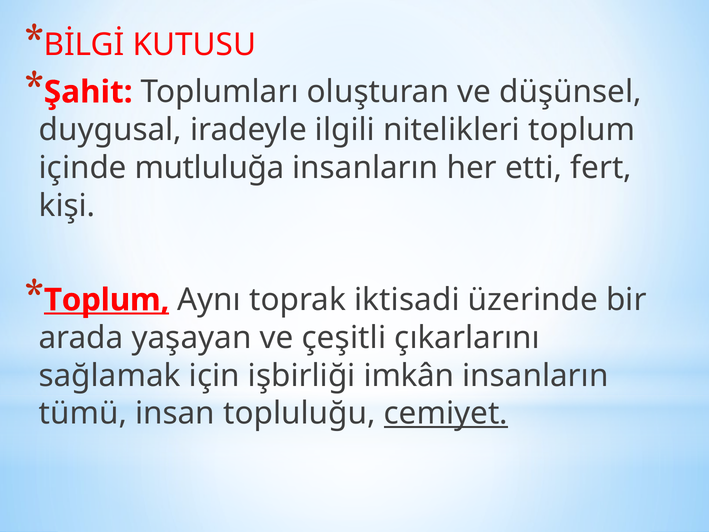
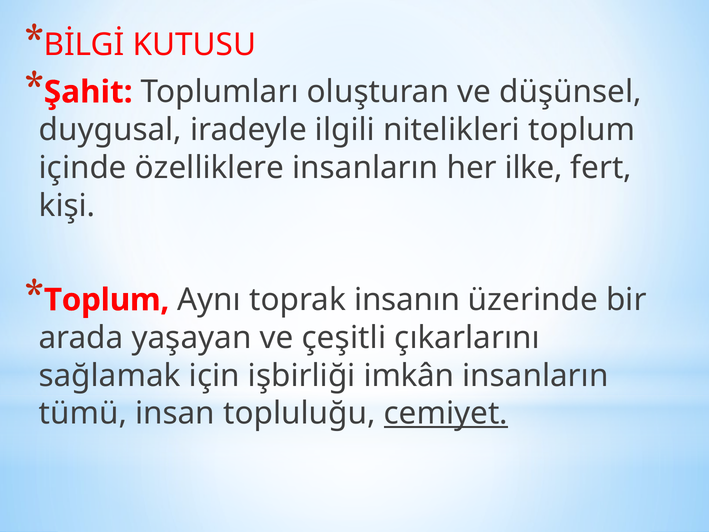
mutluluğa: mutluluğa -> özelliklere
etti: etti -> ilke
Toplum at (107, 300) underline: present -> none
iktisadi: iktisadi -> insanın
